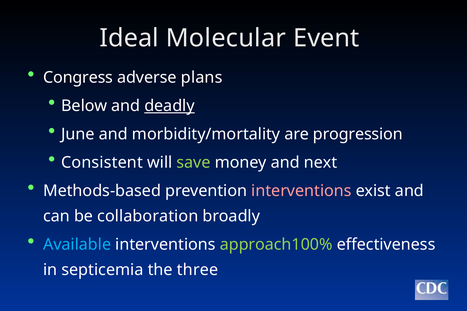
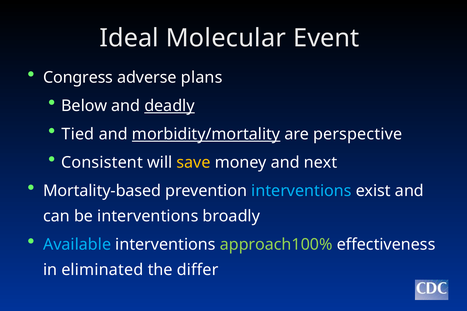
June: June -> Tied
morbidity/mortality underline: none -> present
progression: progression -> perspective
save colour: light green -> yellow
Methods-based: Methods-based -> Mortality-based
interventions at (301, 191) colour: pink -> light blue
be collaboration: collaboration -> interventions
septicemia: septicemia -> eliminated
three: three -> differ
